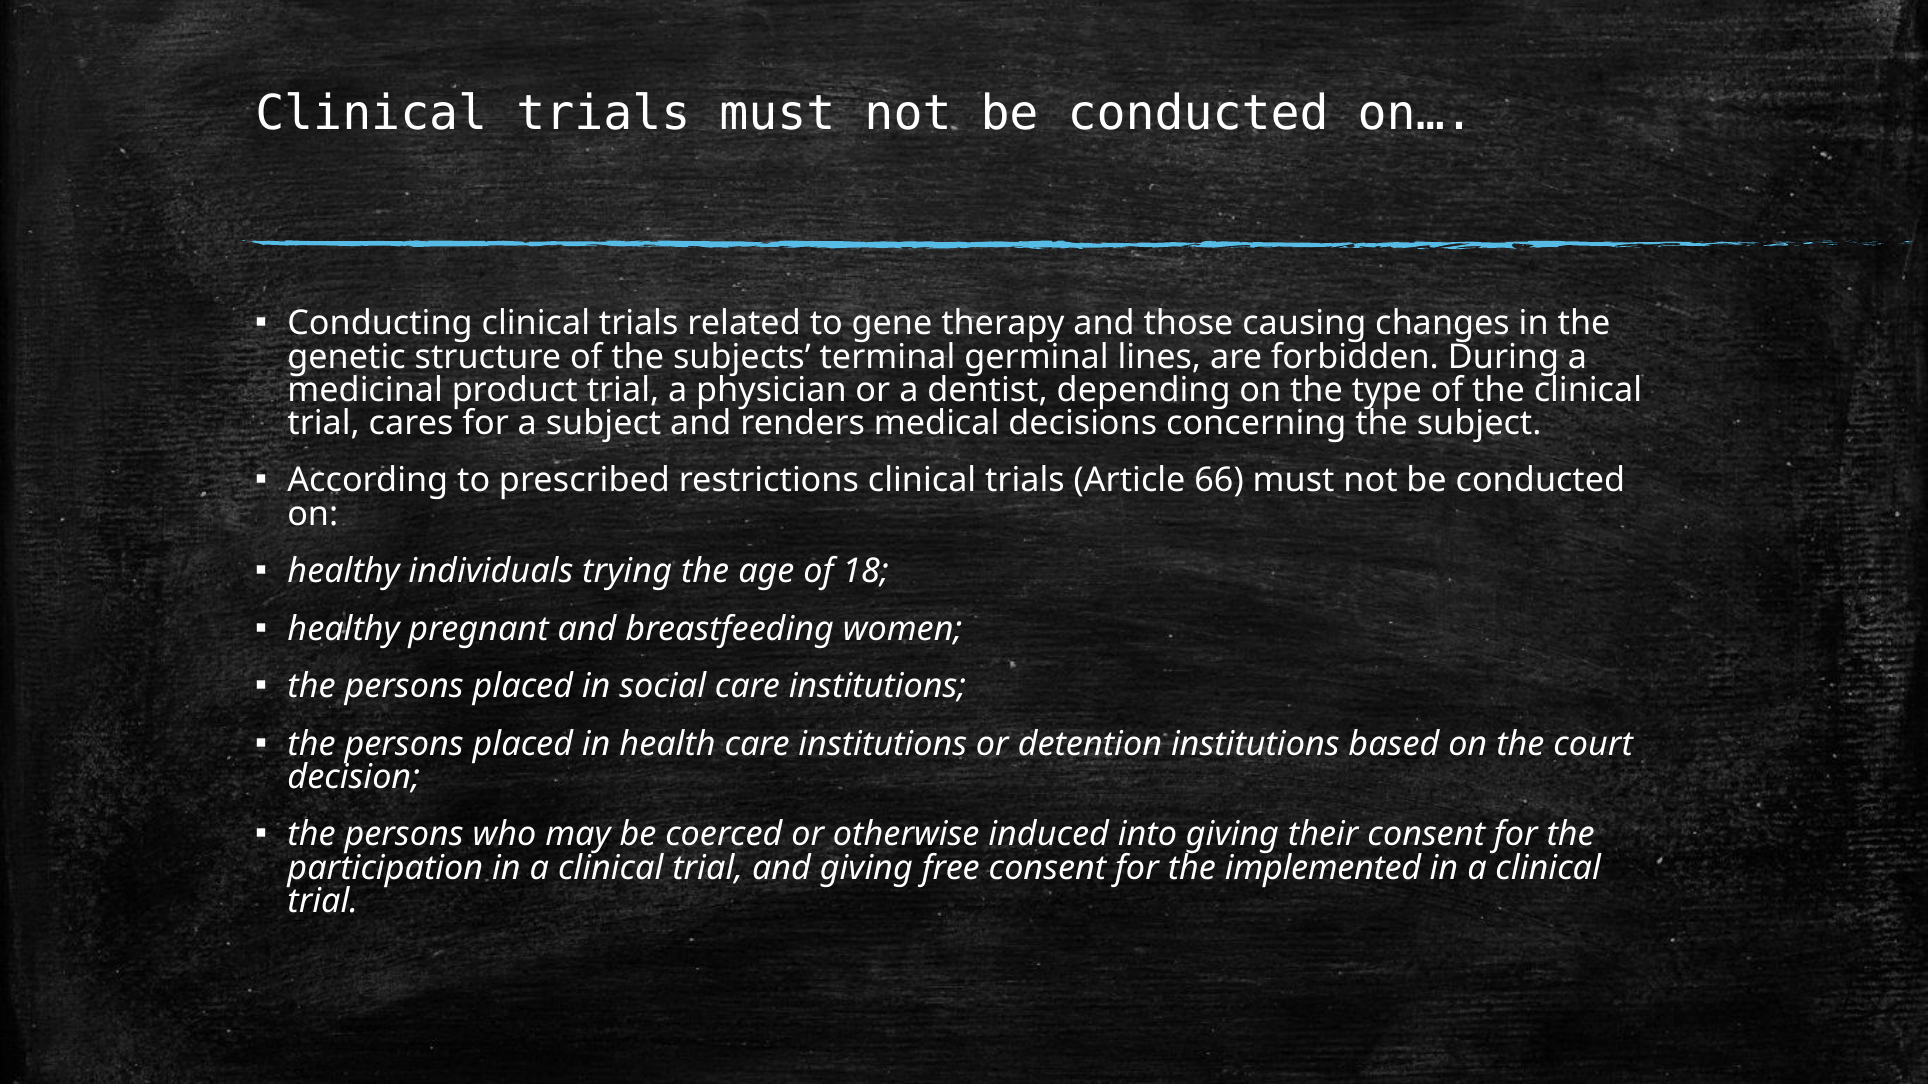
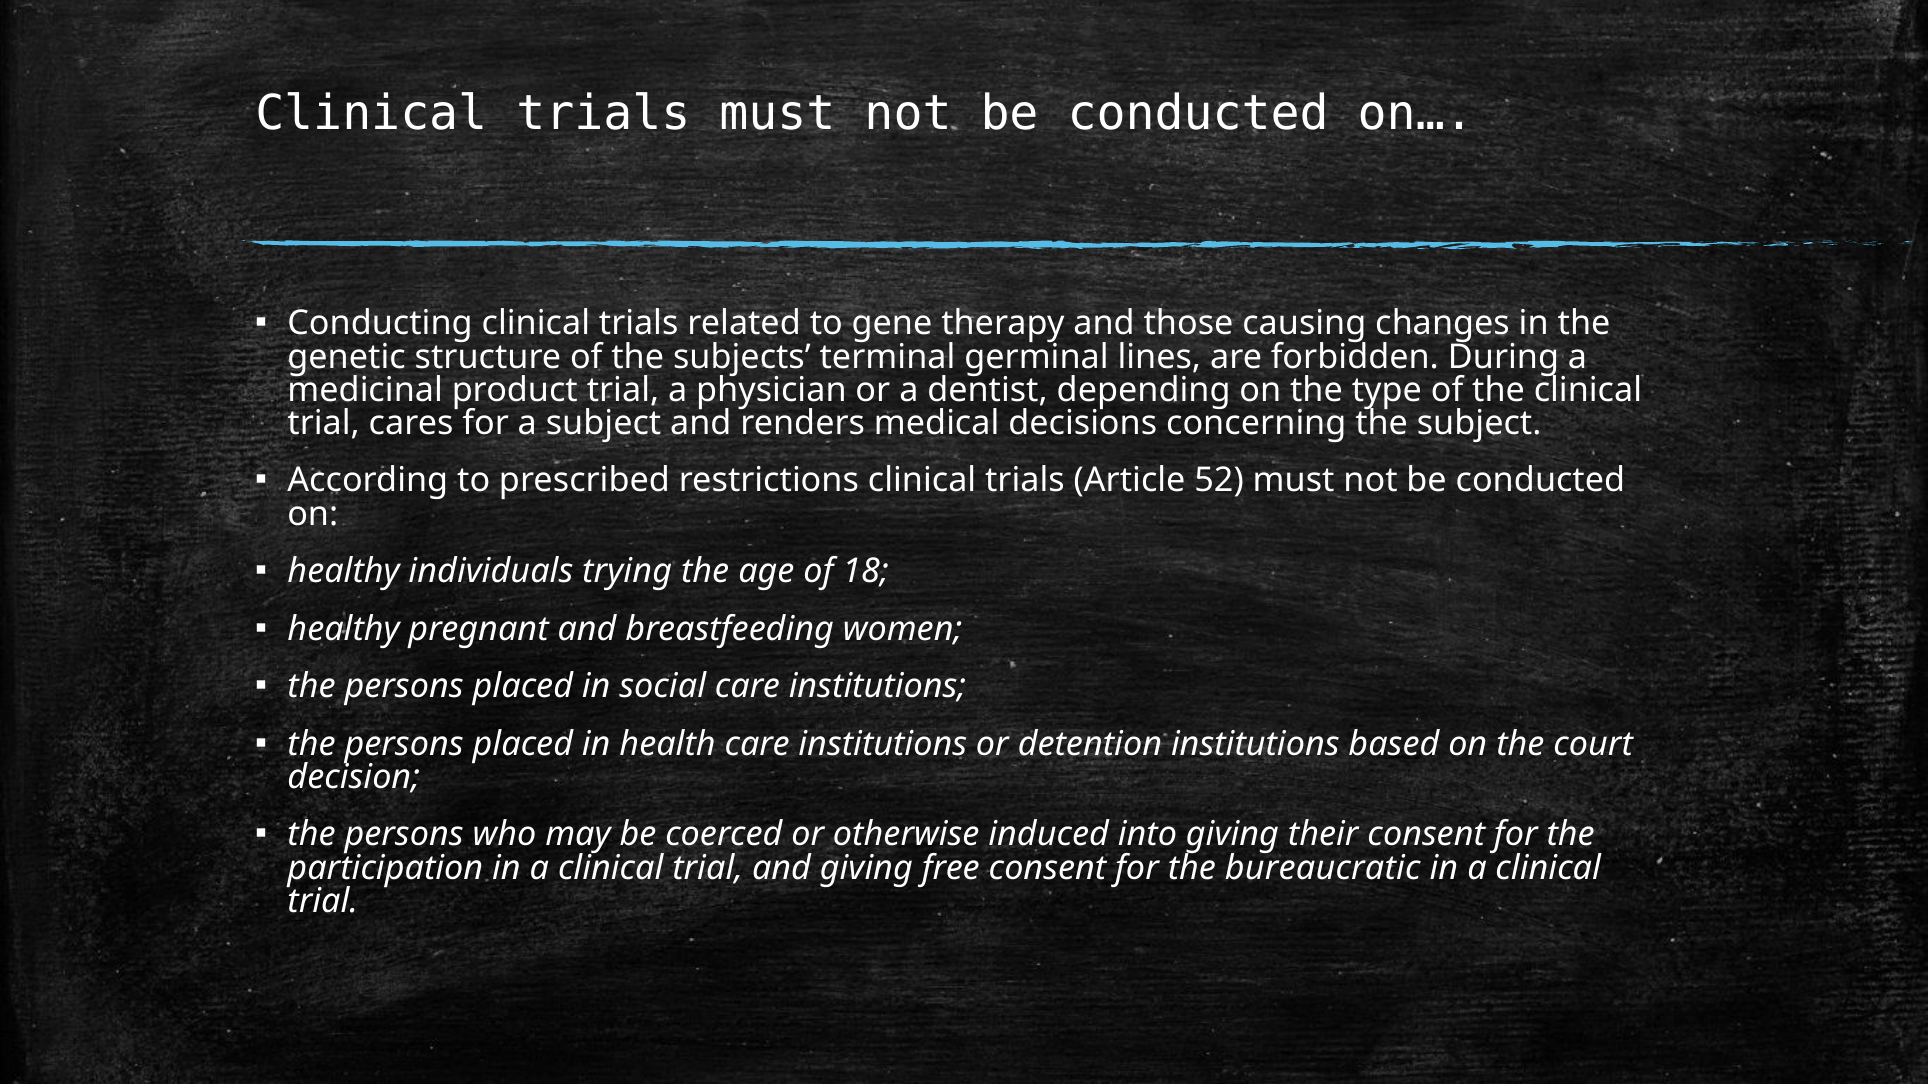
66: 66 -> 52
implemented: implemented -> bureaucratic
